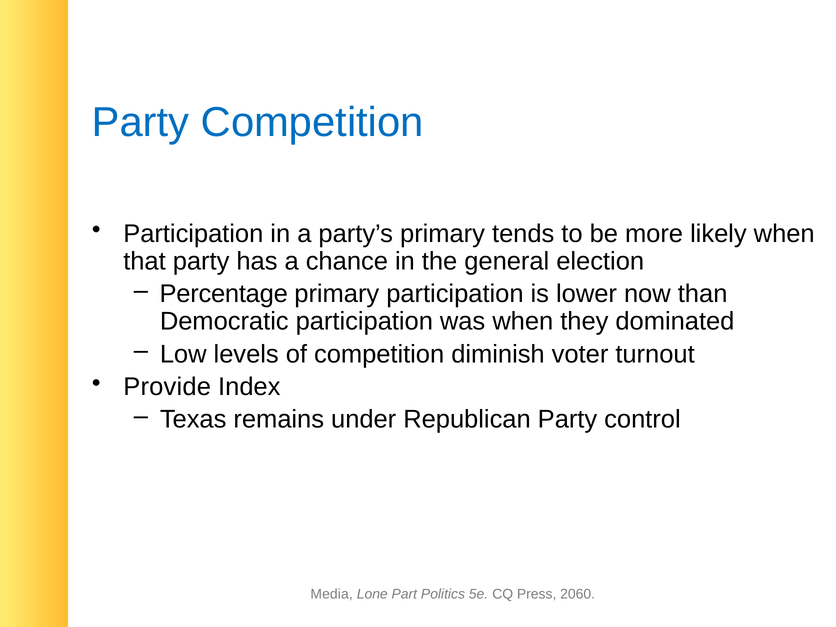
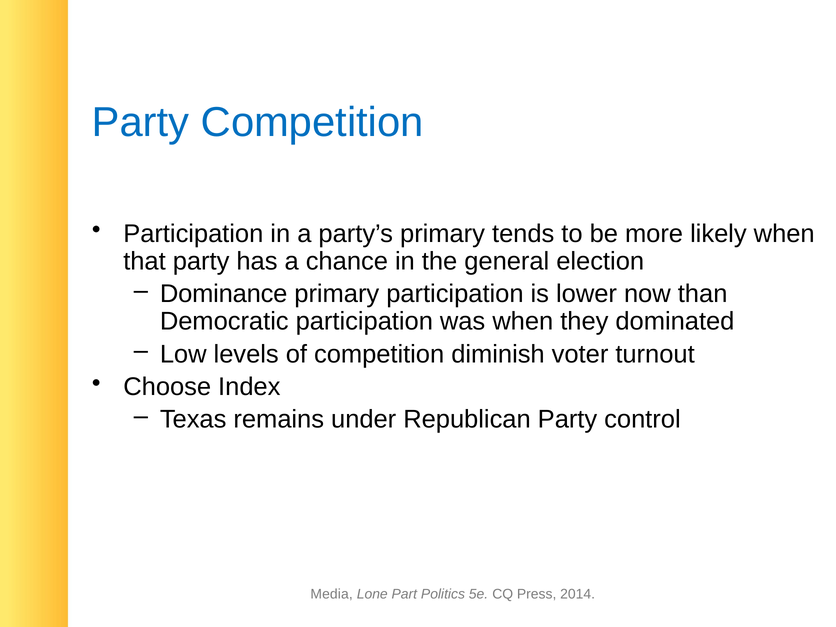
Percentage: Percentage -> Dominance
Provide: Provide -> Choose
2060: 2060 -> 2014
